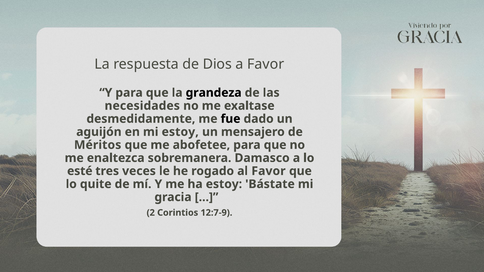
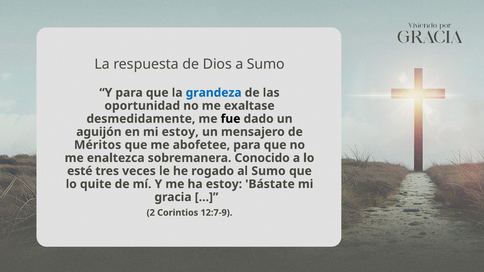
a Favor: Favor -> Sumo
grandeza colour: black -> blue
necesidades: necesidades -> oportunidad
Damasco: Damasco -> Conocido
al Favor: Favor -> Sumo
